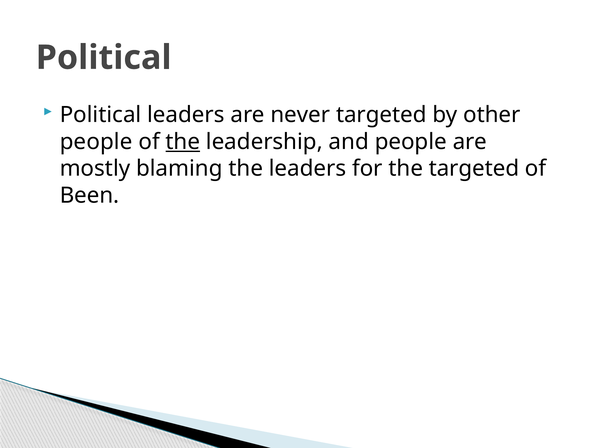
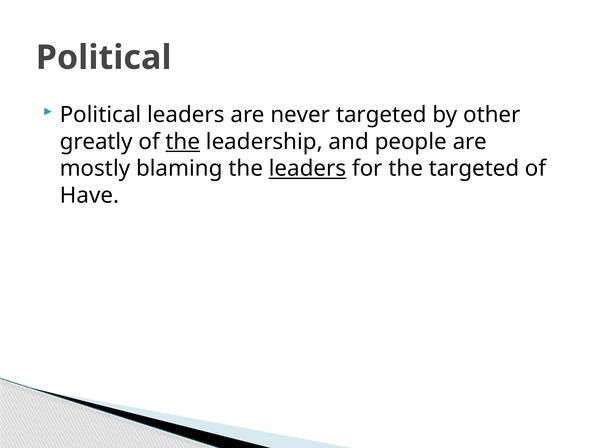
people at (96, 142): people -> greatly
leaders at (308, 169) underline: none -> present
Been: Been -> Have
